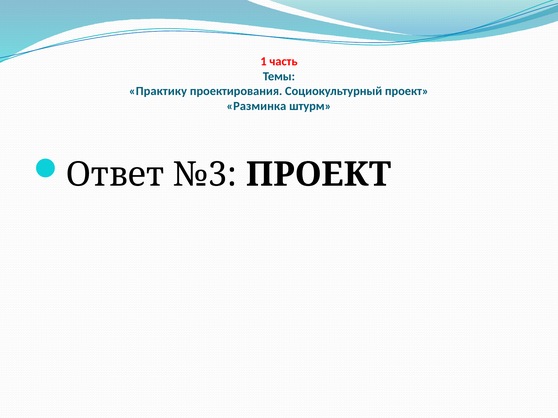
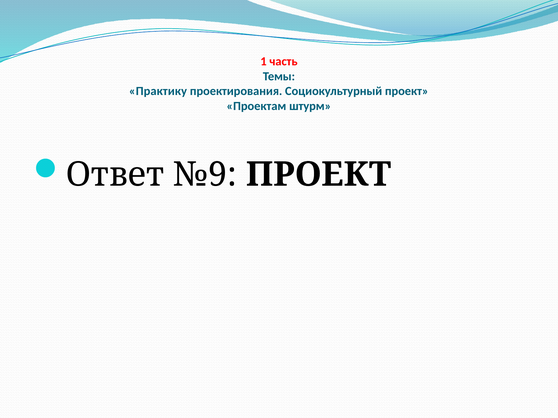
Разминка: Разминка -> Проектам
№3: №3 -> №9
